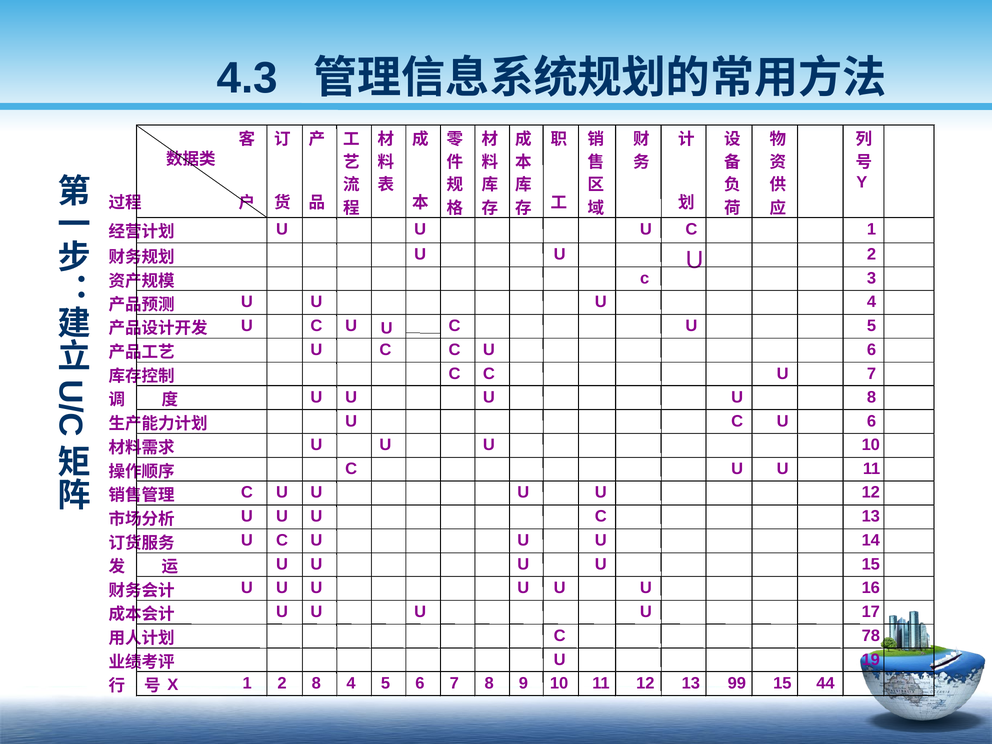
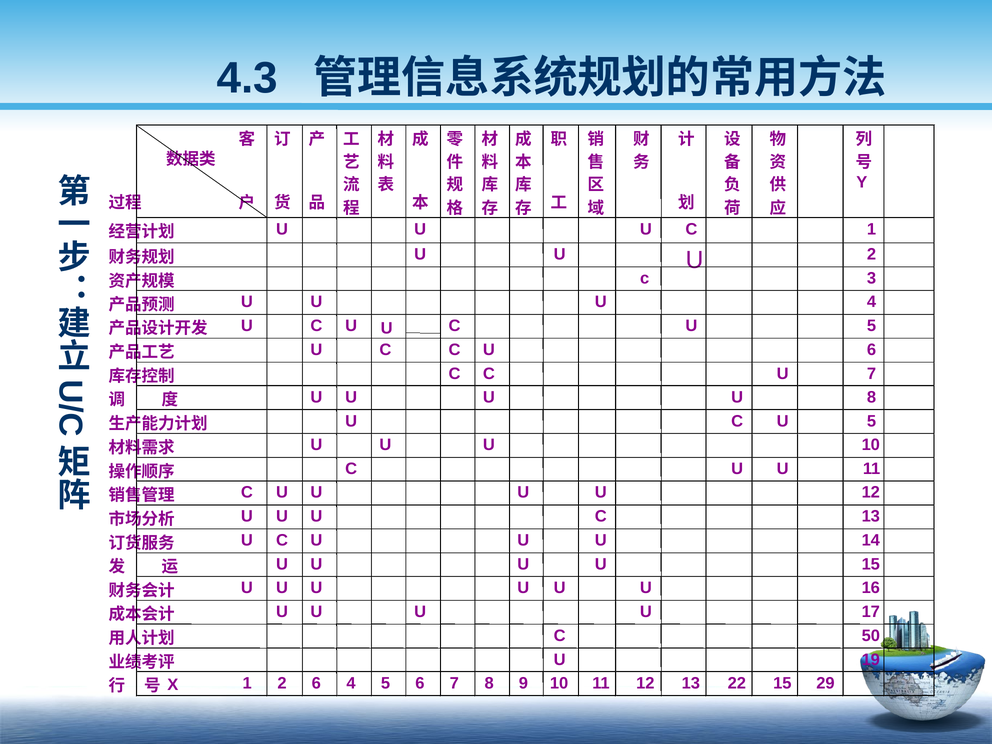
6 at (871, 421): 6 -> 5
78: 78 -> 50
2 8: 8 -> 6
99: 99 -> 22
44: 44 -> 29
